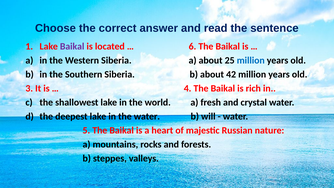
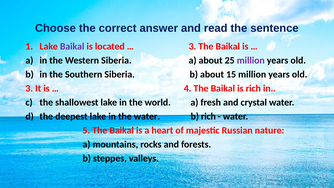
6 at (192, 46): 6 -> 3
million at (251, 60) colour: blue -> purple
42: 42 -> 15
b will: will -> rich
